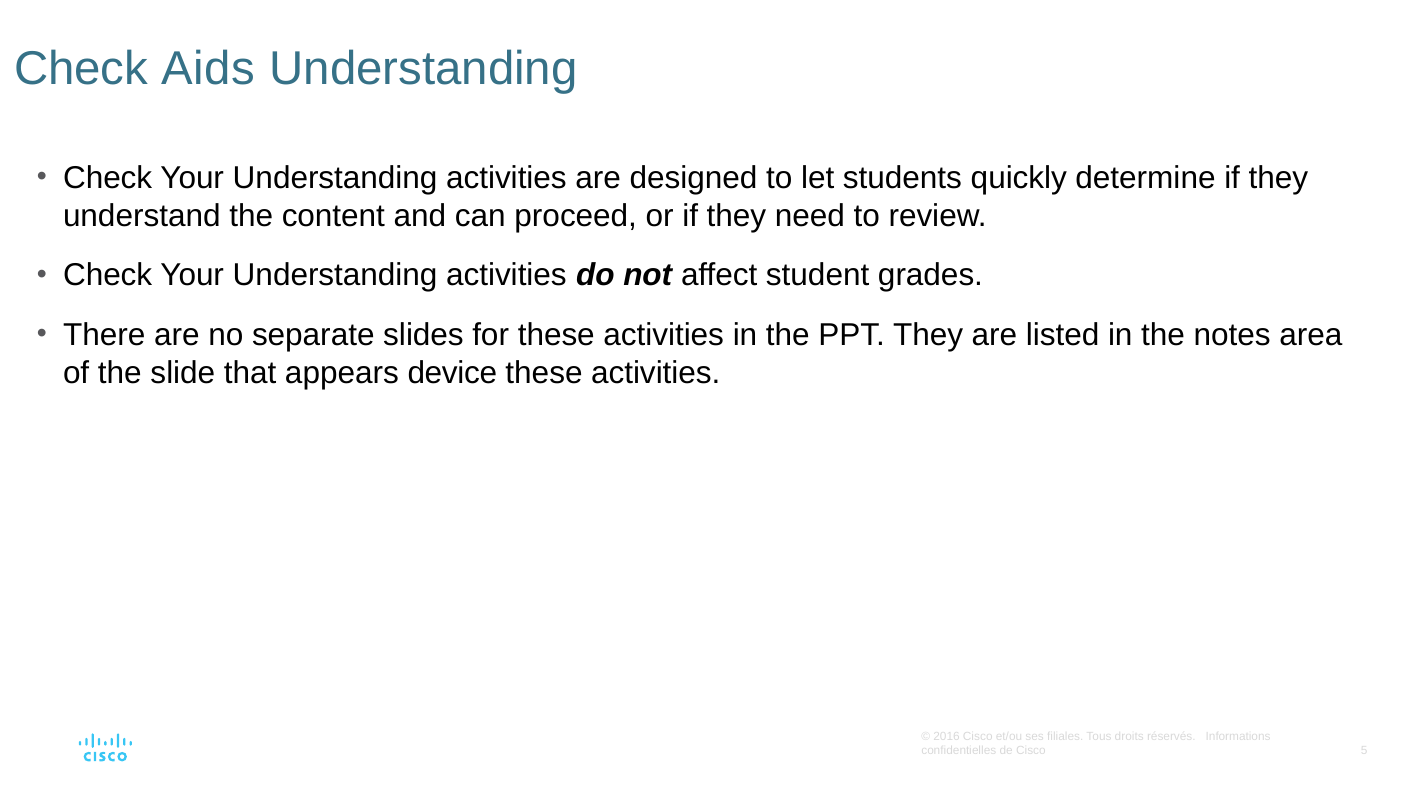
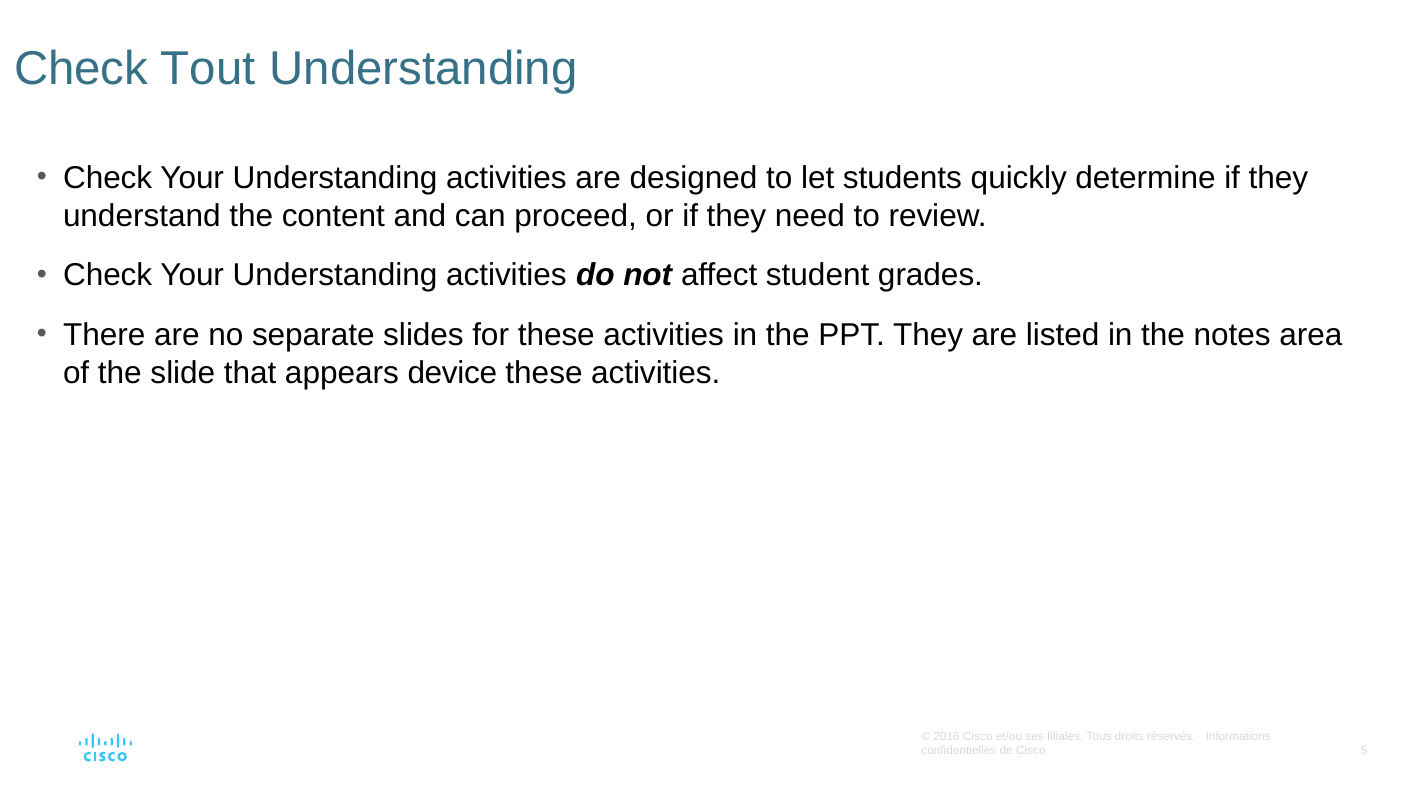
Aids: Aids -> Tout
